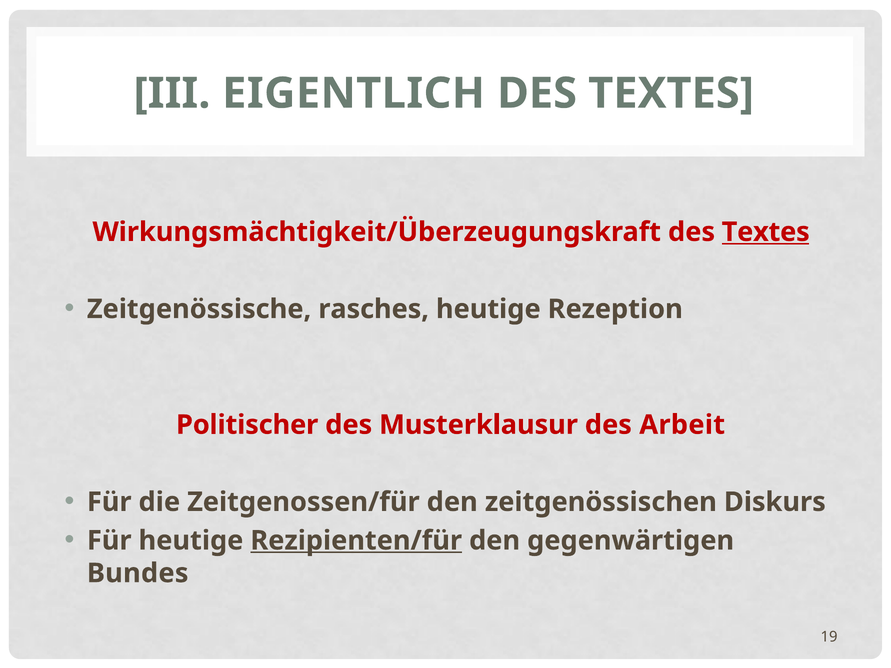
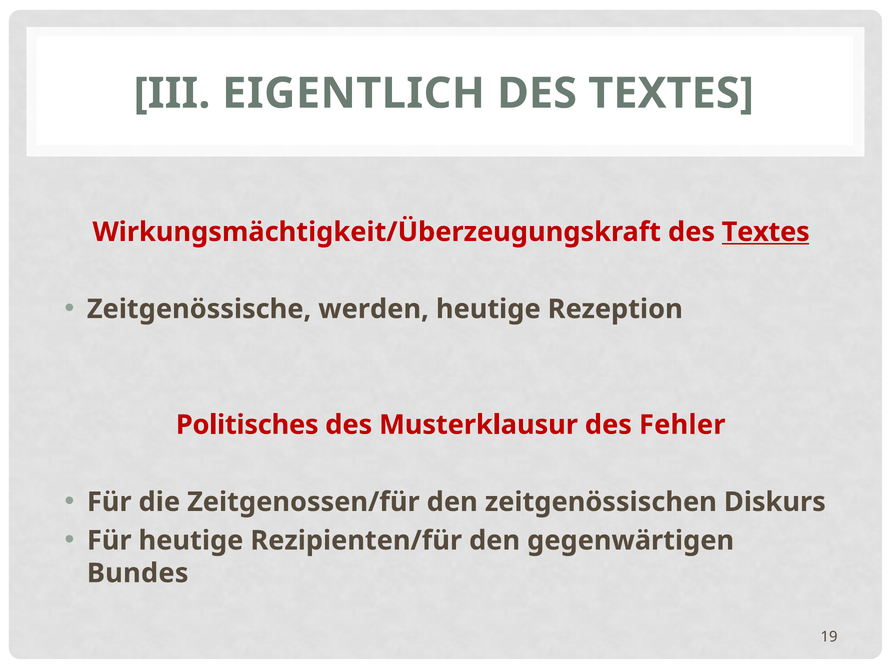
rasches: rasches -> werden
Politischer: Politischer -> Politisches
Arbeit: Arbeit -> Fehler
Rezipienten/für underline: present -> none
